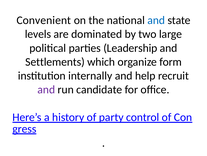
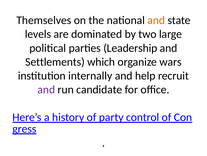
Convenient: Convenient -> Themselves
and at (156, 20) colour: blue -> orange
form: form -> wars
